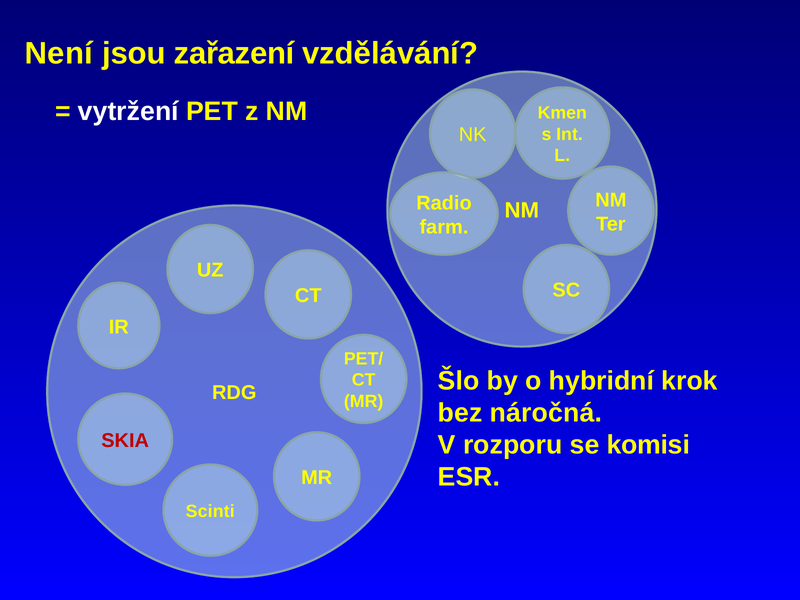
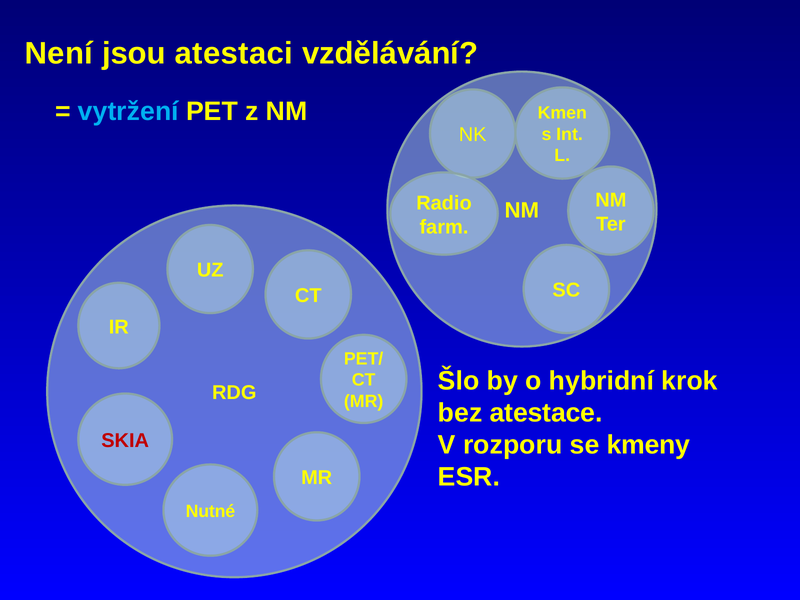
zařazení: zařazení -> atestaci
vytržení colour: white -> light blue
náročná: náročná -> atestace
komisi: komisi -> kmeny
Scinti: Scinti -> Nutné
